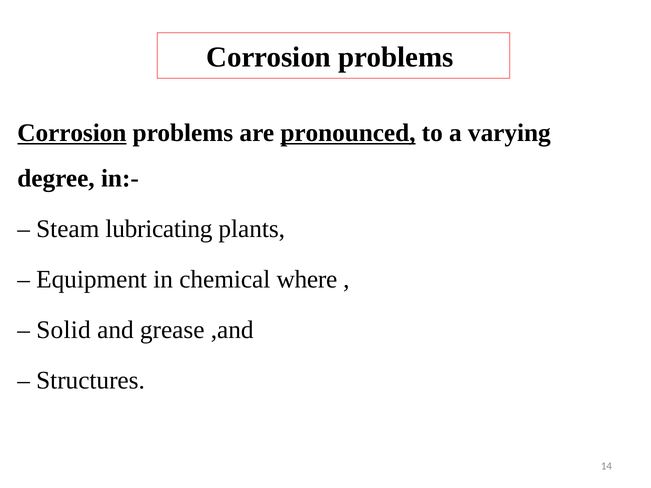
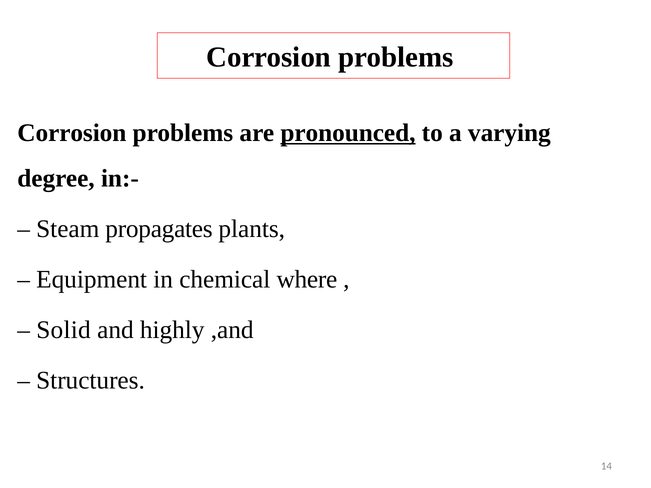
Corrosion at (72, 133) underline: present -> none
lubricating: lubricating -> propagates
grease: grease -> highly
